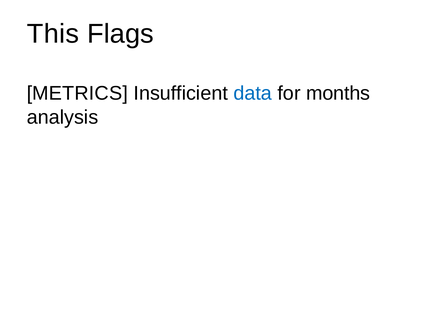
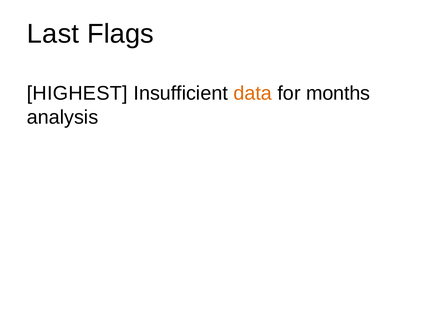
This: This -> Last
METRICS: METRICS -> HIGHEST
data colour: blue -> orange
